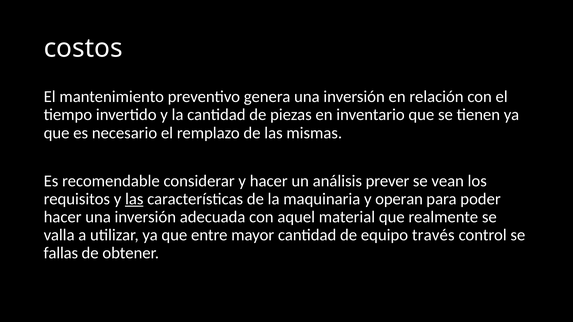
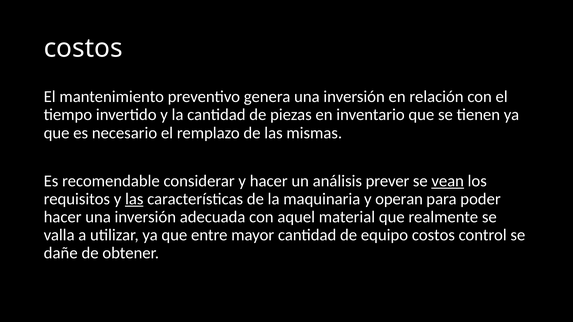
vean underline: none -> present
equipo través: través -> costos
fallas: fallas -> dañe
